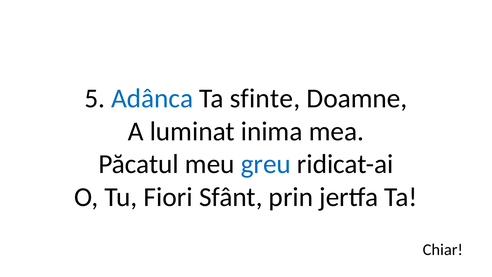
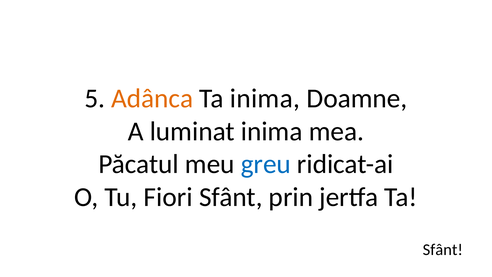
Adânca colour: blue -> orange
Ta sfinte: sfinte -> inima
Chiar at (443, 250): Chiar -> Sfânt
